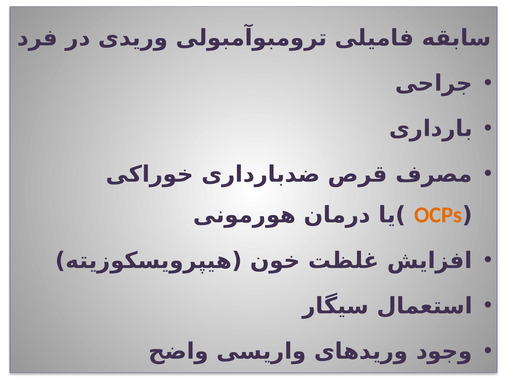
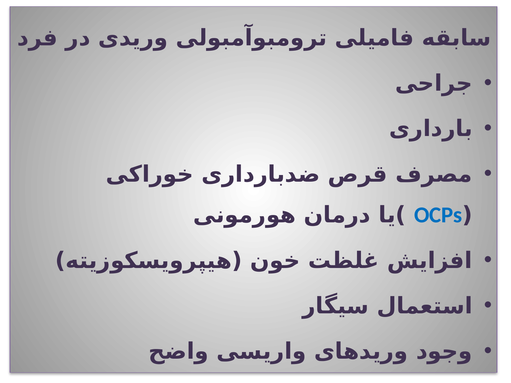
OCPs colour: orange -> blue
